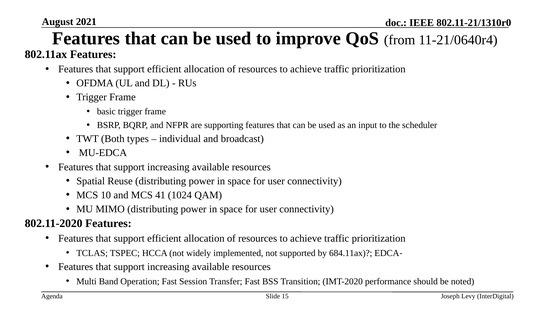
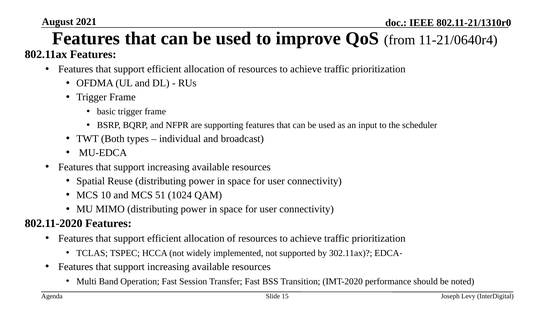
41: 41 -> 51
684.11ax: 684.11ax -> 302.11ax
